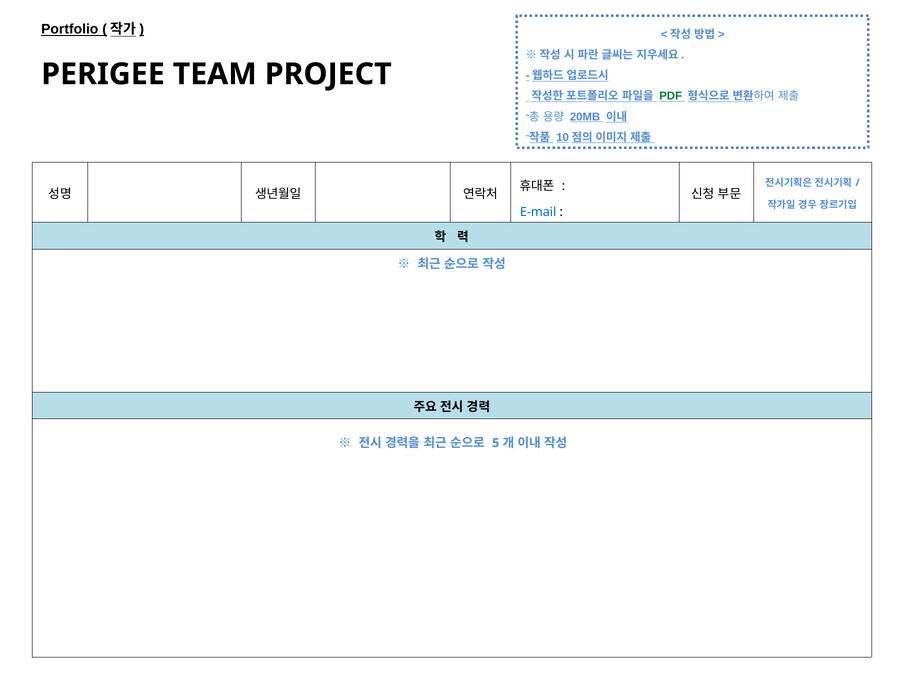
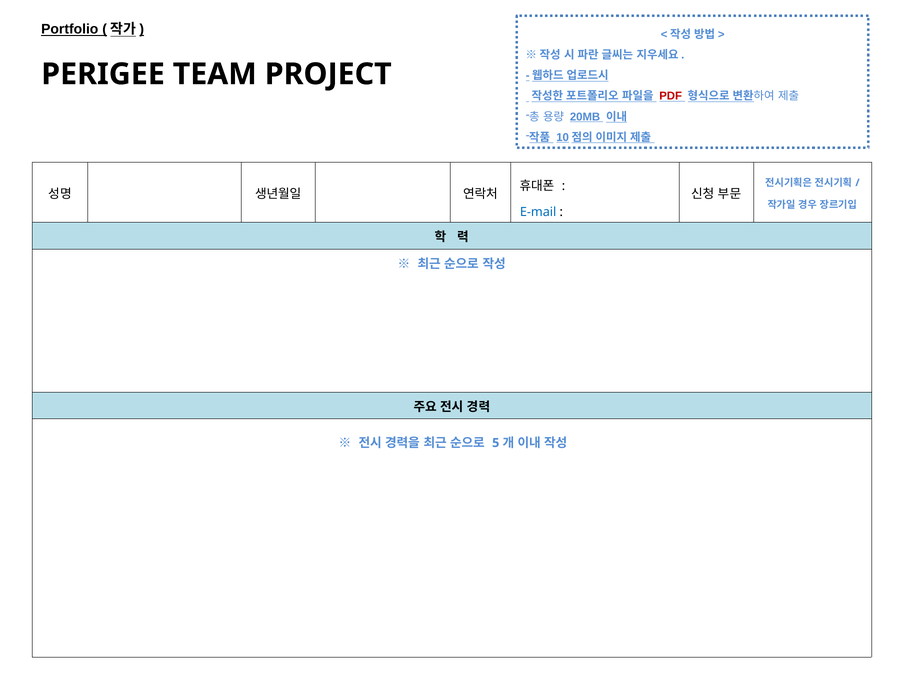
PDF colour: green -> red
